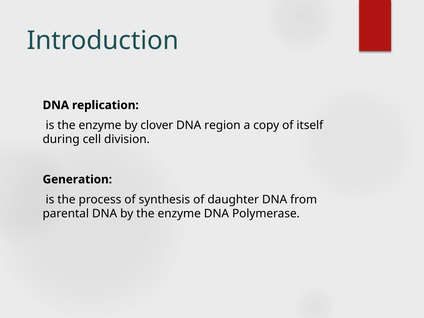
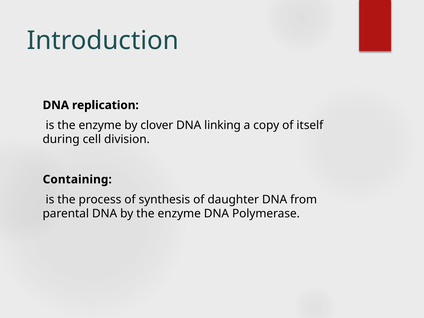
region: region -> linking
Generation: Generation -> Containing
